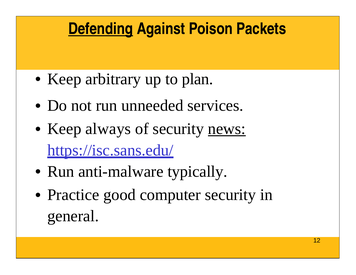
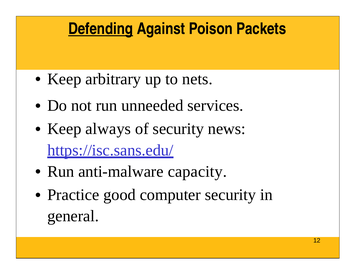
plan: plan -> nets
news underline: present -> none
typically: typically -> capacity
